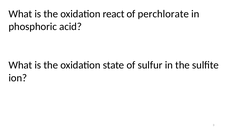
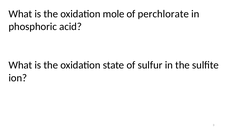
react: react -> mole
